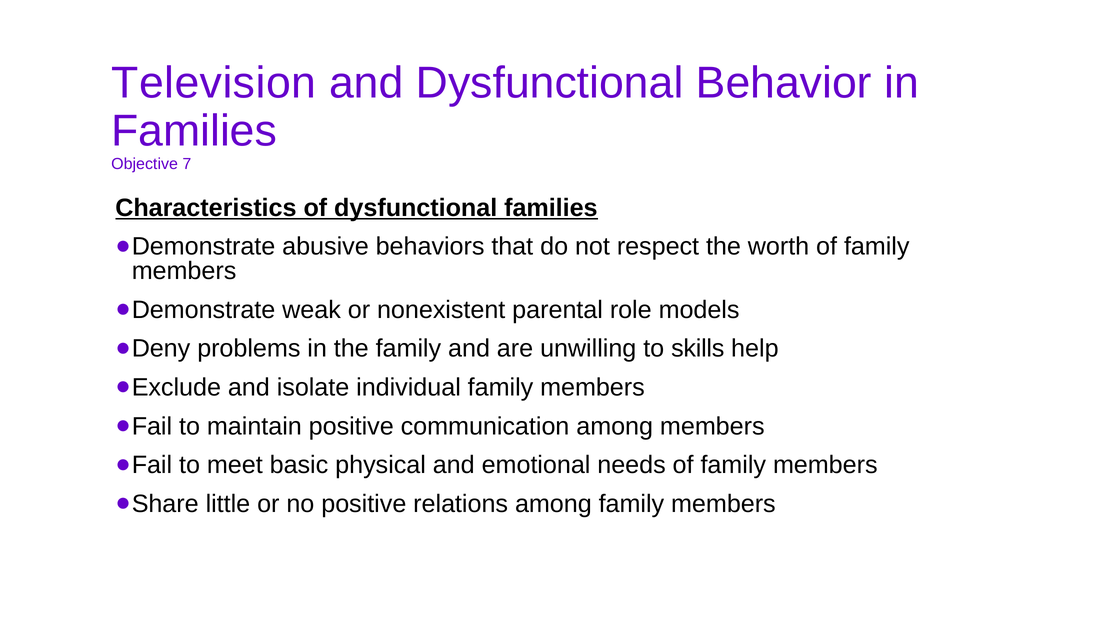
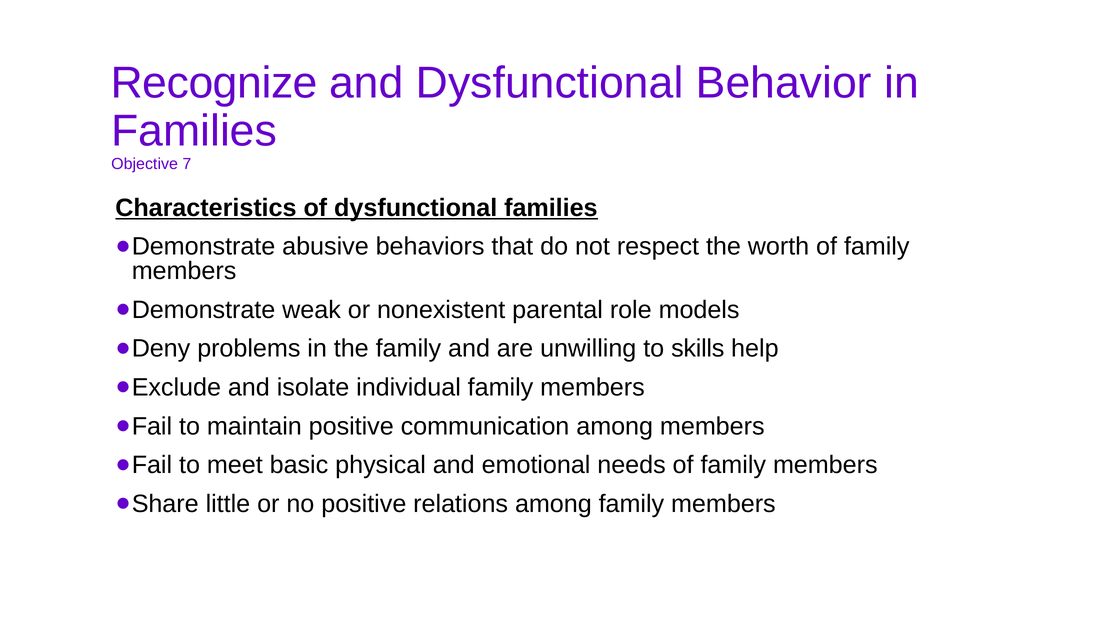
Television: Television -> Recognize
